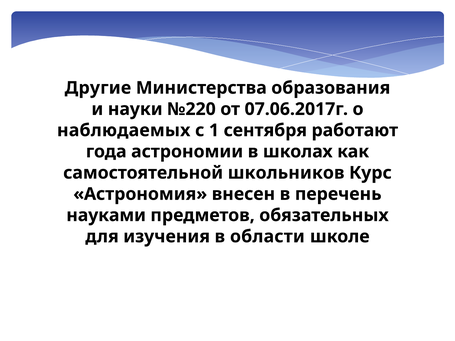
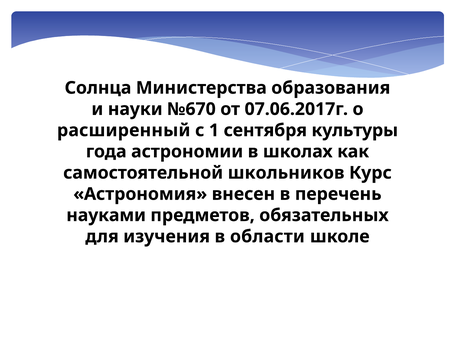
Другие: Другие -> Солнца
№220: №220 -> №670
наблюдаемых: наблюдаемых -> расширенный
работают: работают -> культуры
